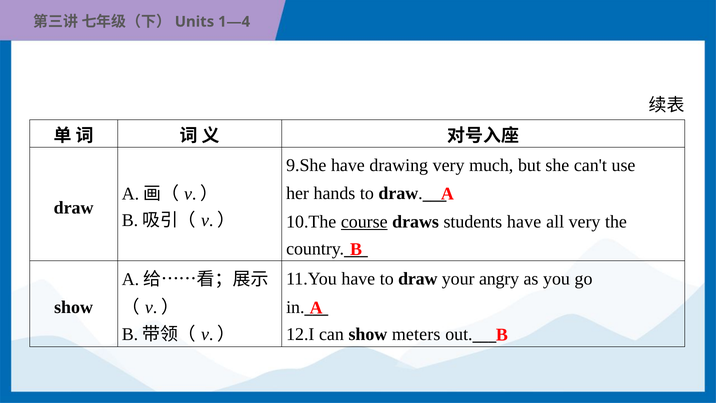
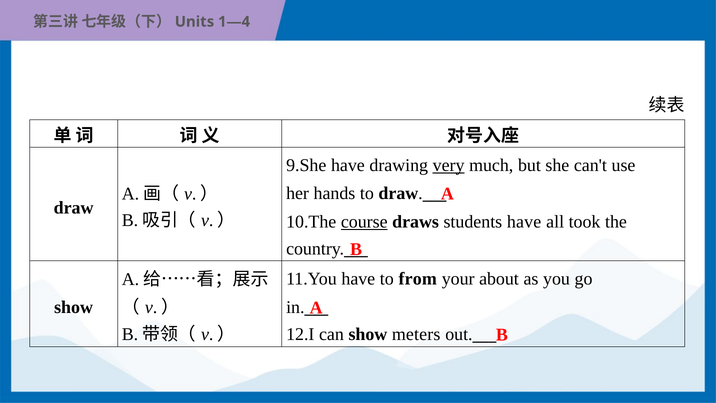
very at (449, 165) underline: none -> present
all very: very -> took
have to draw: draw -> from
angry: angry -> about
